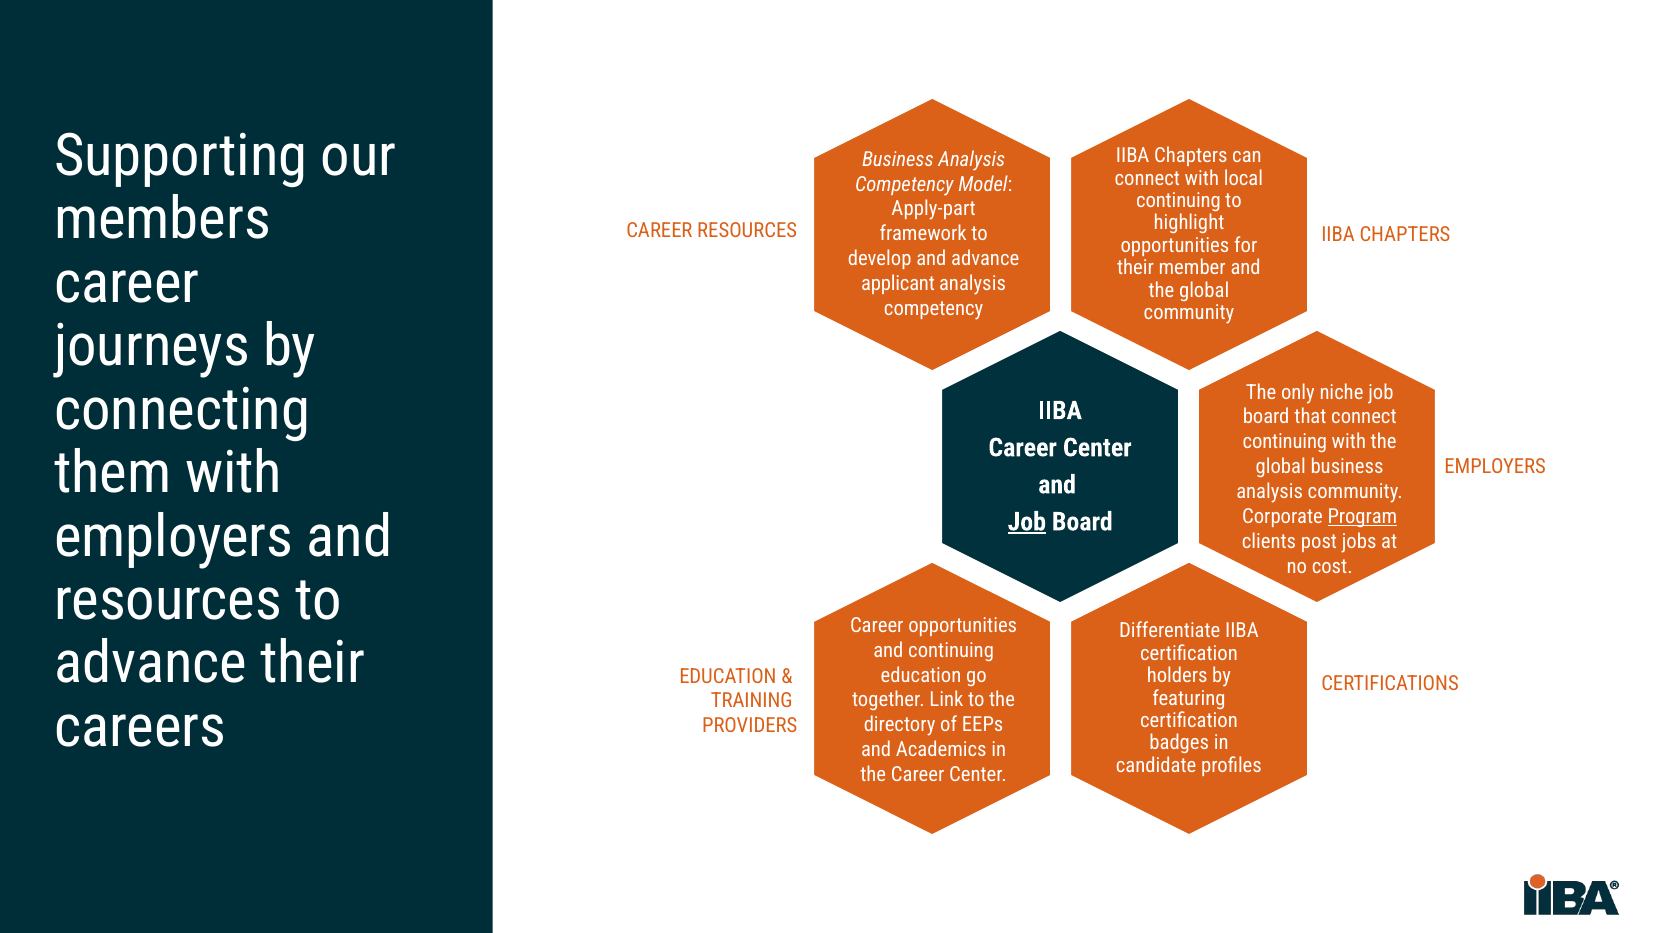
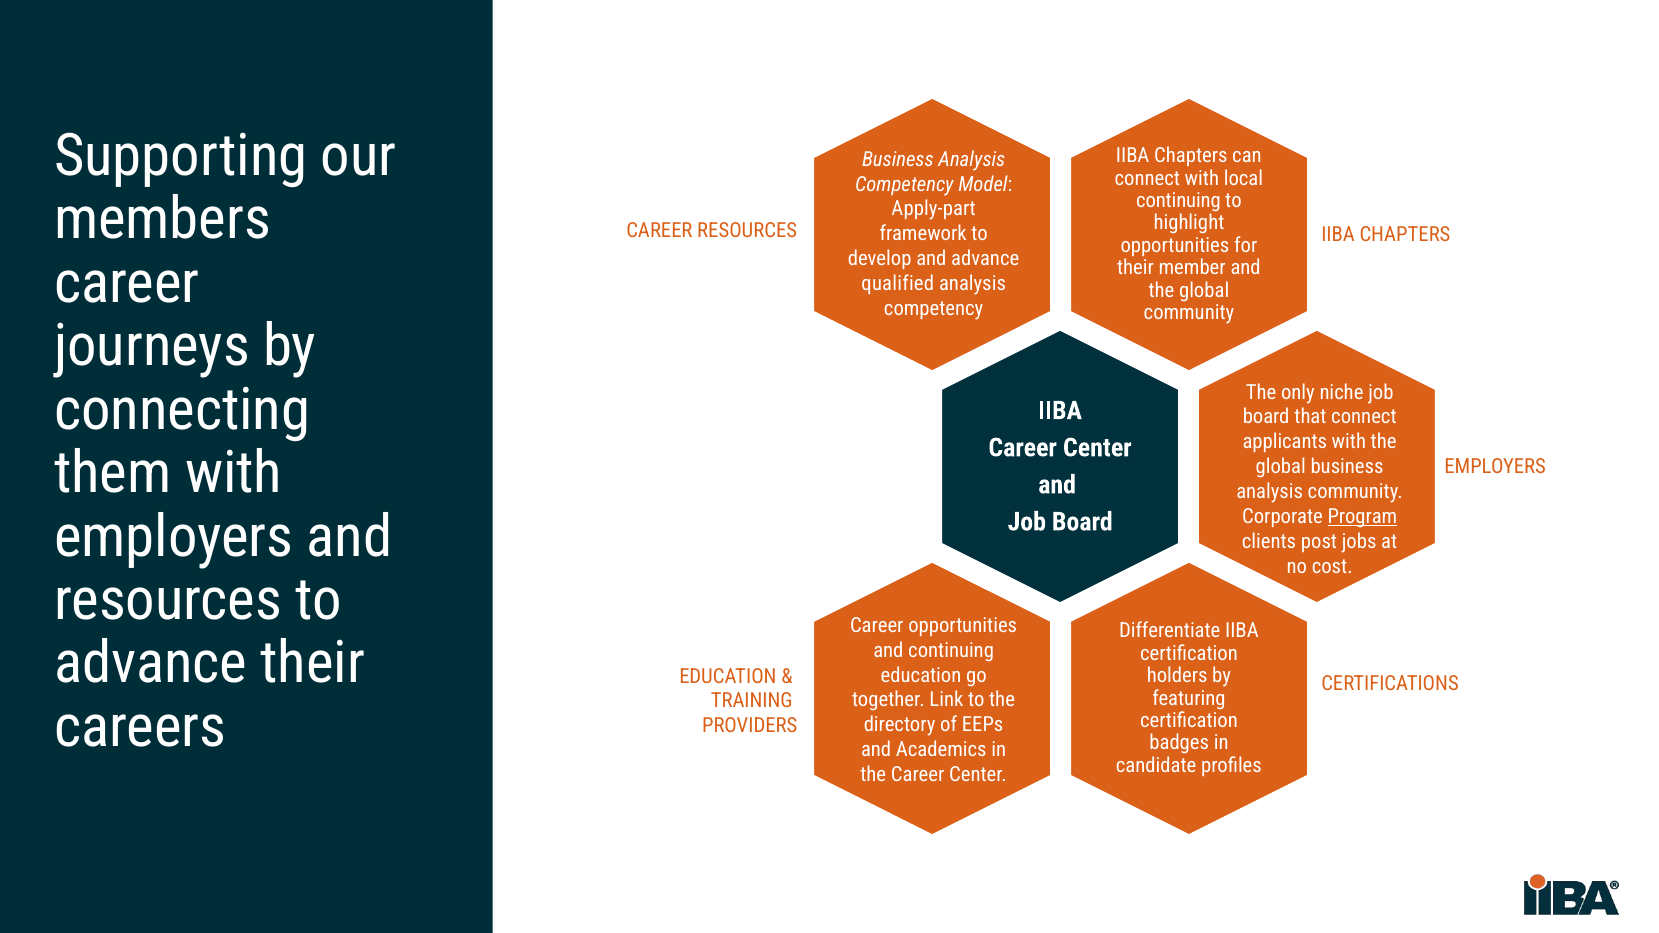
applicant: applicant -> qualified
continuing at (1285, 442): continuing -> applicants
Job at (1027, 522) underline: present -> none
